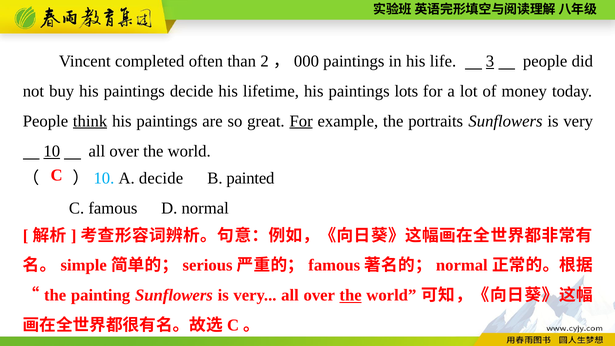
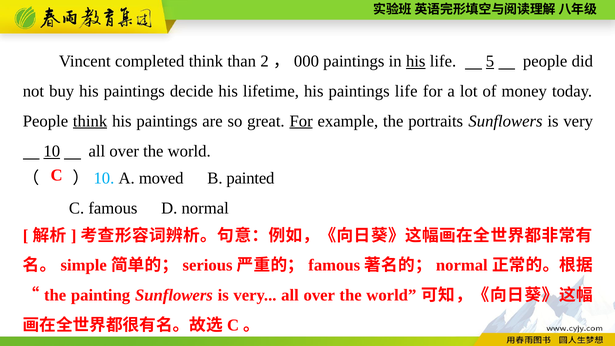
completed often: often -> think
his at (416, 61) underline: none -> present
3: 3 -> 5
paintings lots: lots -> life
A decide: decide -> moved
the at (351, 295) underline: present -> none
